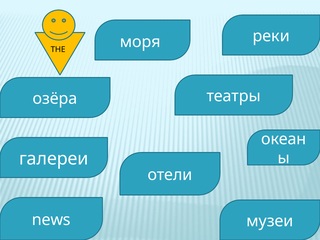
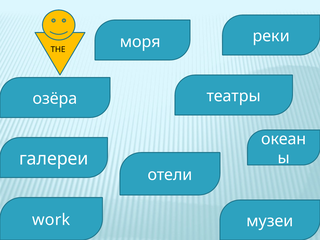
news: news -> work
